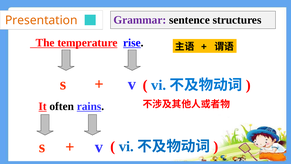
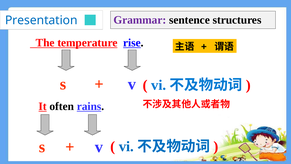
Presentation colour: orange -> blue
